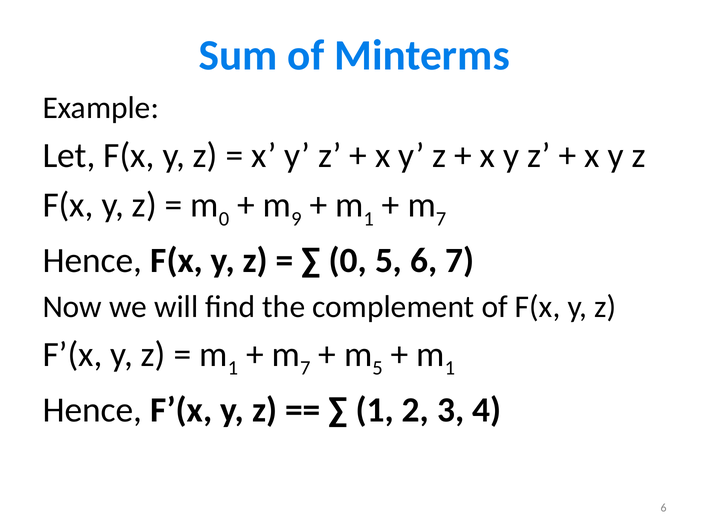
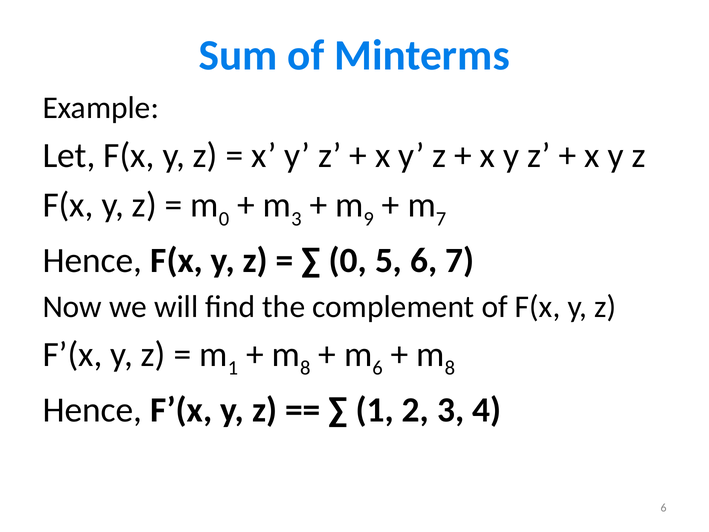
9 at (296, 219): 9 -> 3
1 at (369, 219): 1 -> 9
7 at (305, 368): 7 -> 8
5 at (378, 368): 5 -> 6
1 at (450, 368): 1 -> 8
